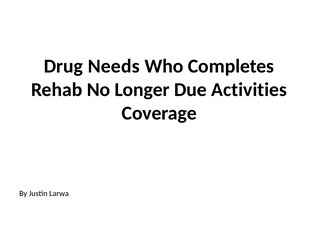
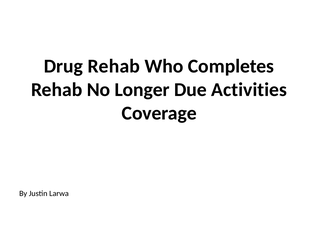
Drug Needs: Needs -> Rehab
